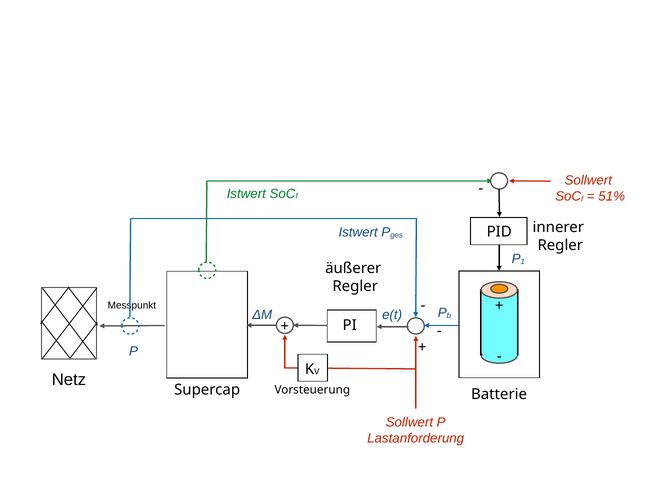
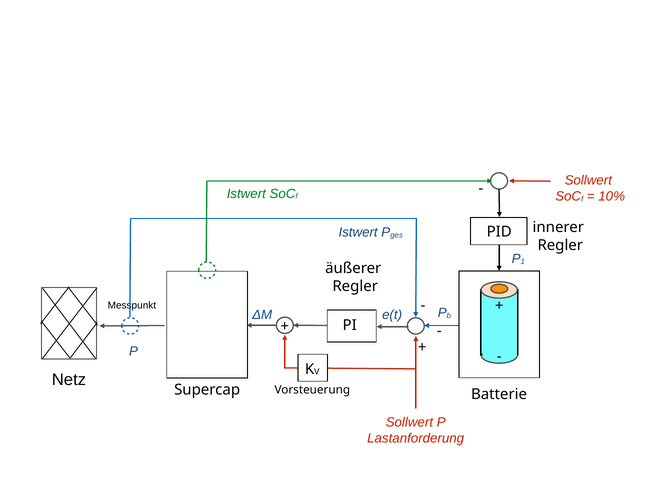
51%: 51% -> 10%
